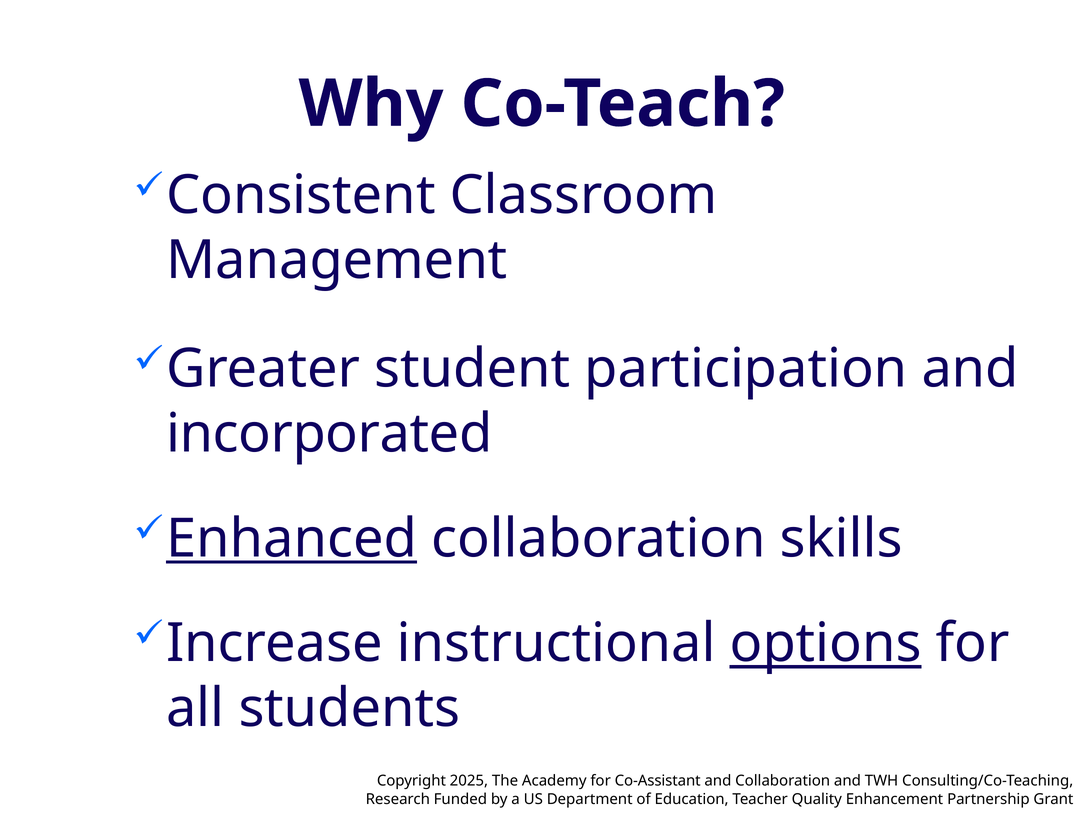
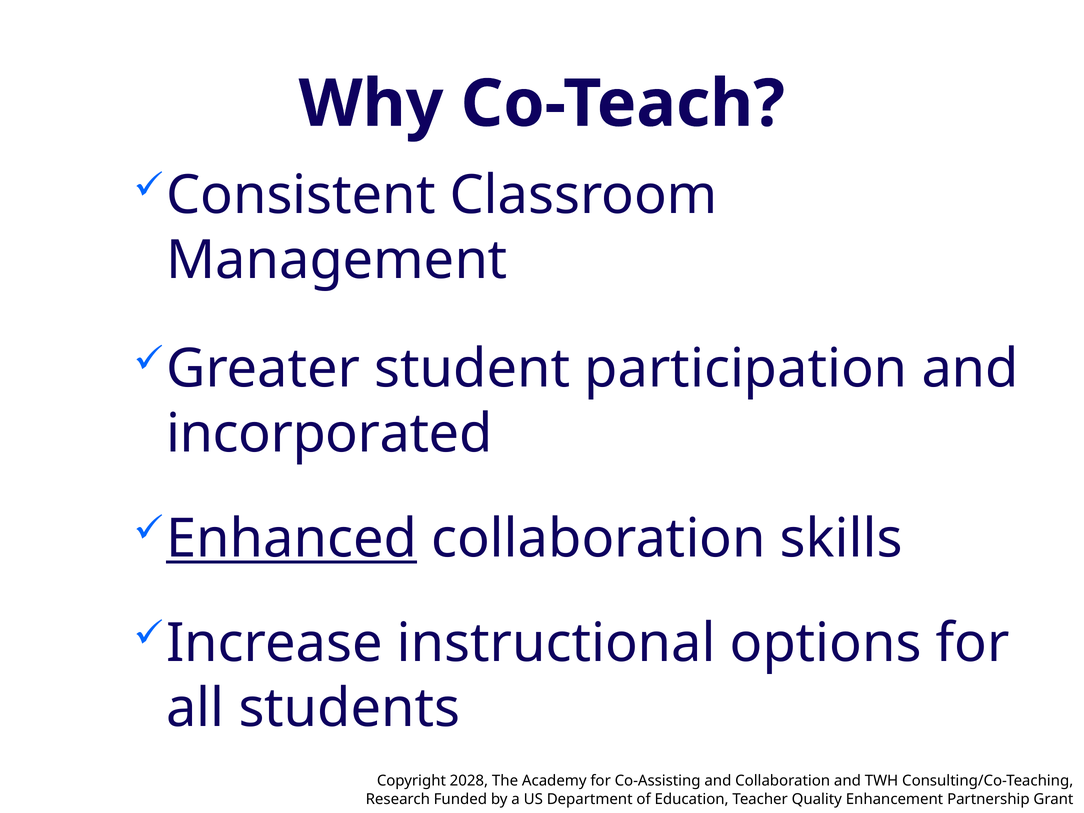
options underline: present -> none
2025: 2025 -> 2028
Co-Assistant: Co-Assistant -> Co-Assisting
